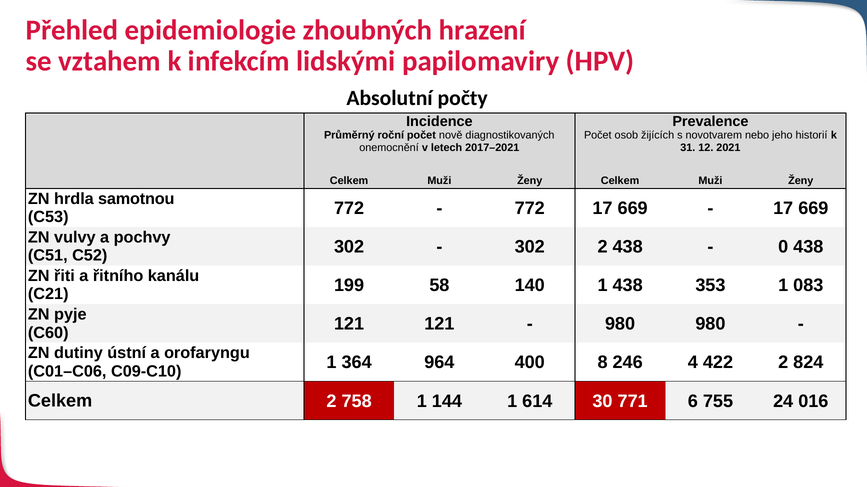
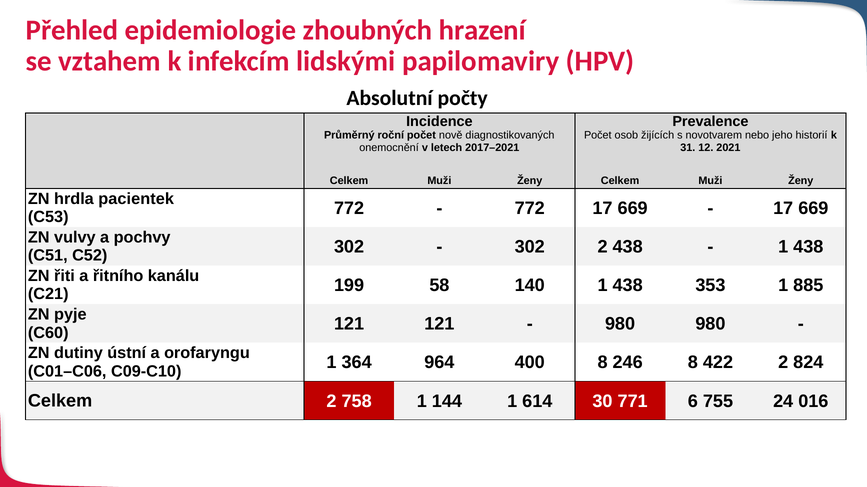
samotnou: samotnou -> pacientek
0 at (783, 247): 0 -> 1
083: 083 -> 885
246 4: 4 -> 8
